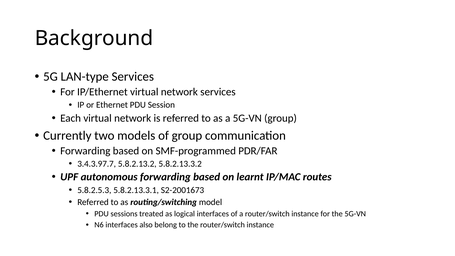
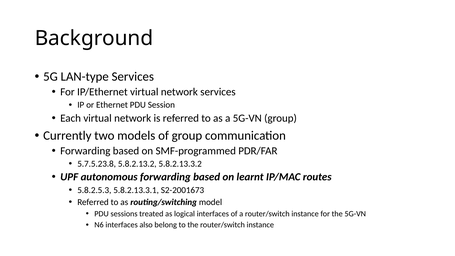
3.4.3.97.7: 3.4.3.97.7 -> 5.7.5.23.8
